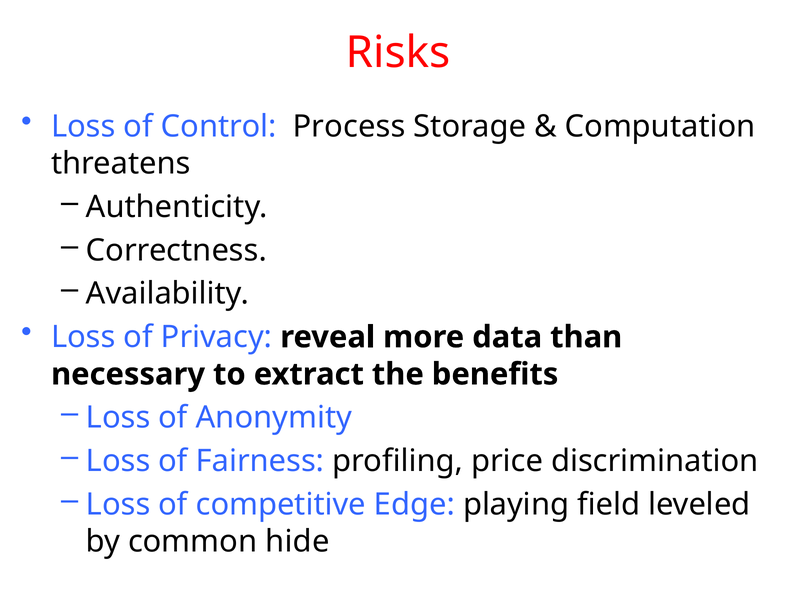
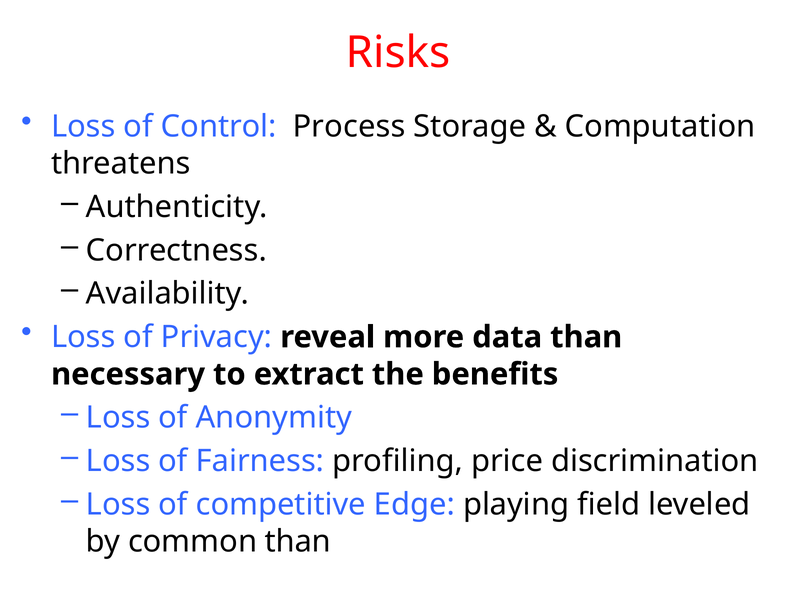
common hide: hide -> than
